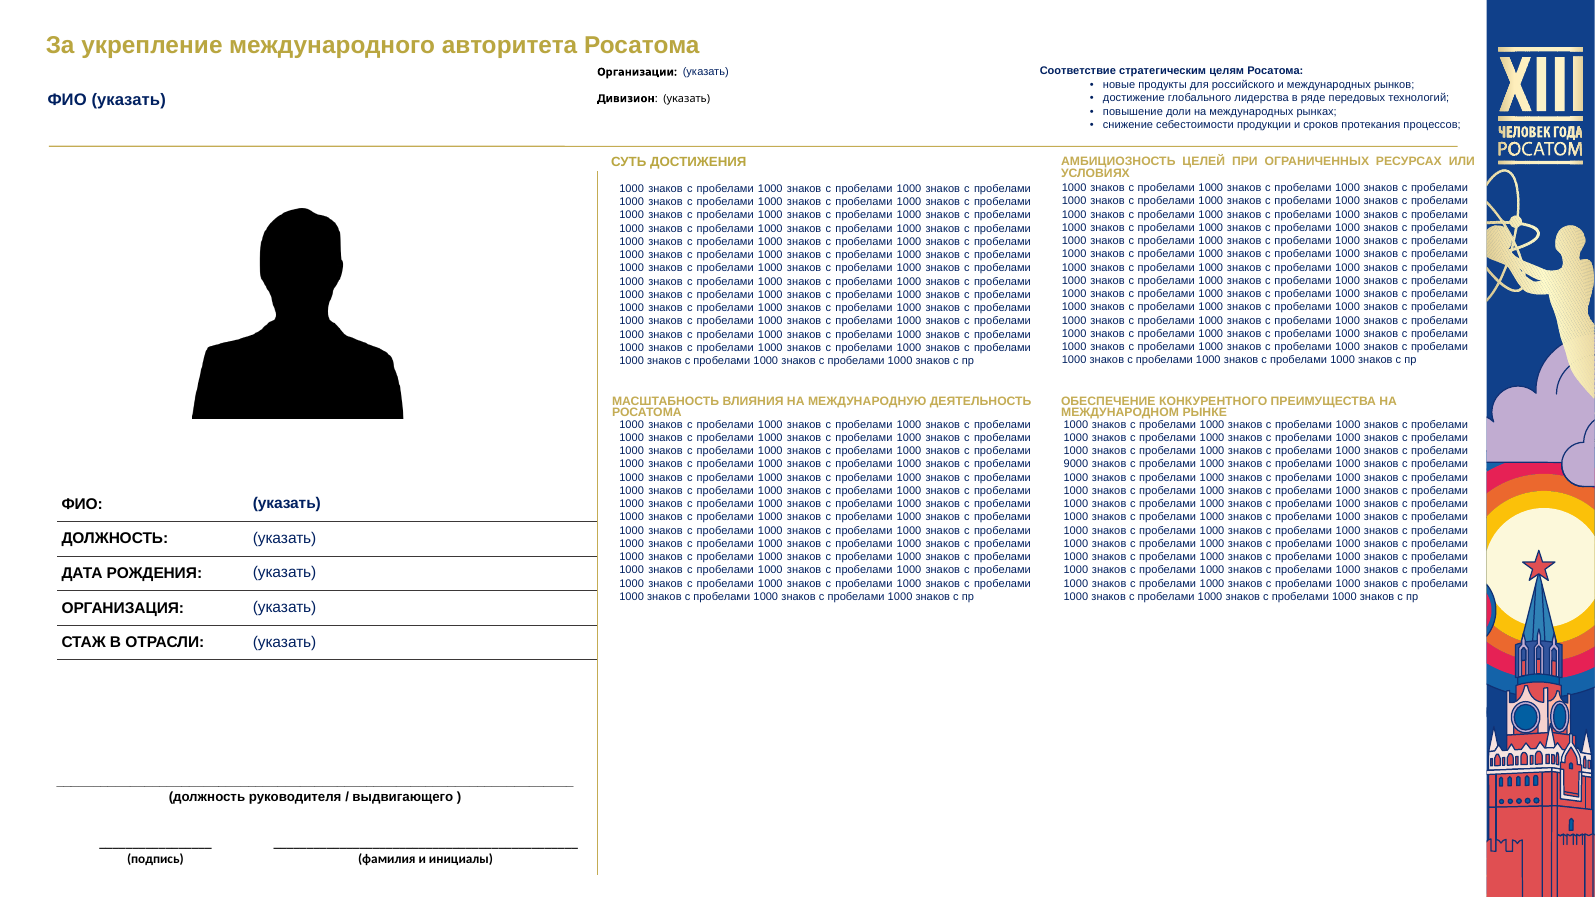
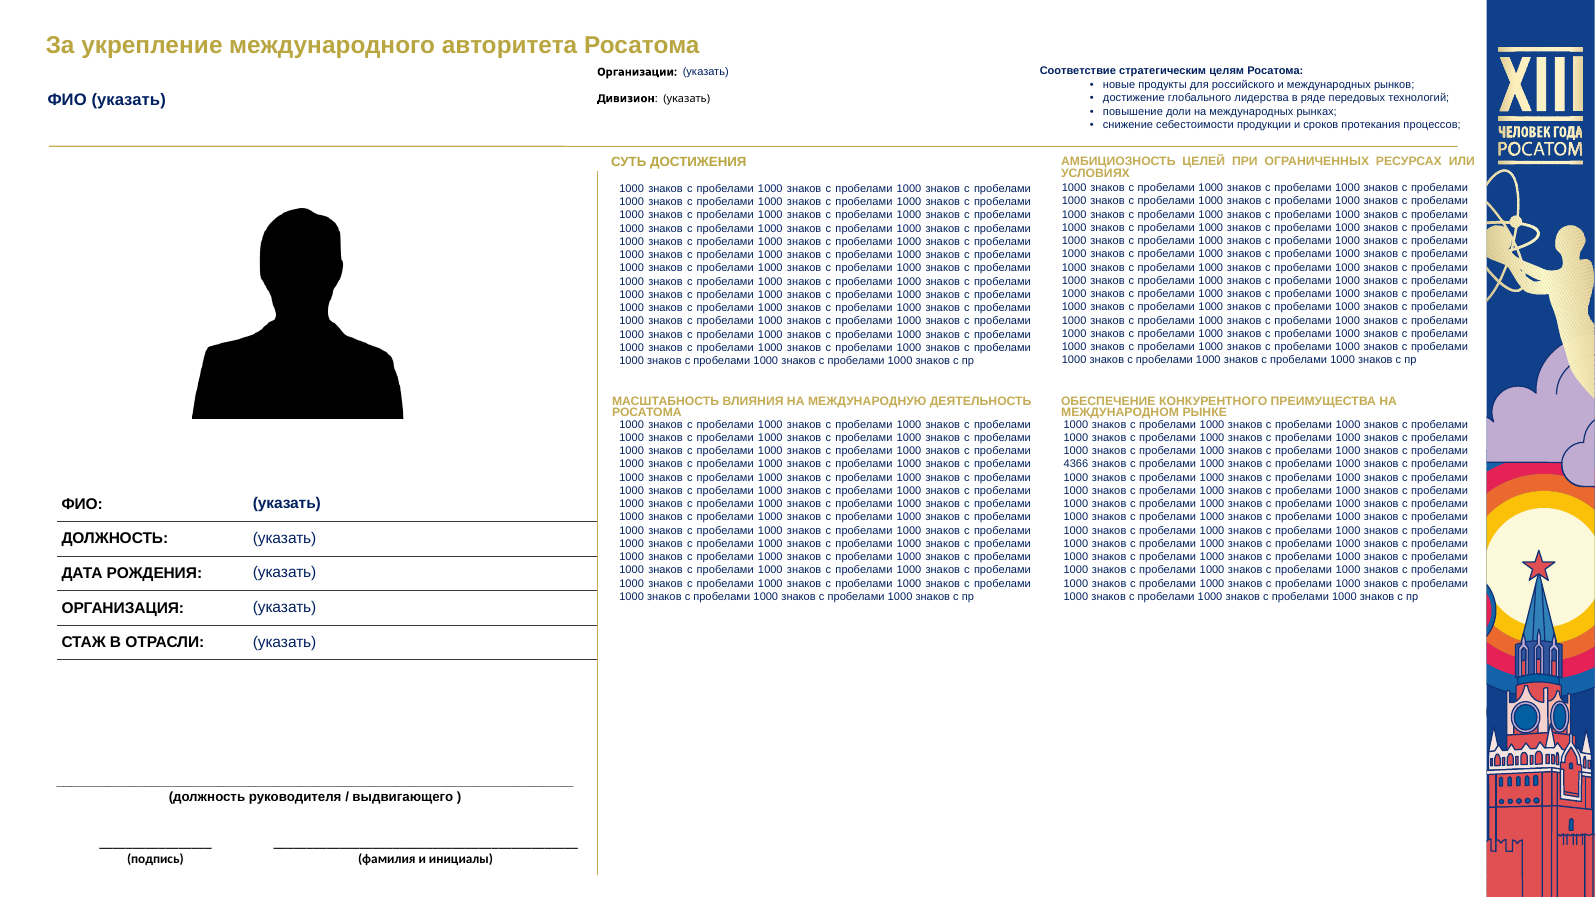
9000: 9000 -> 4366
